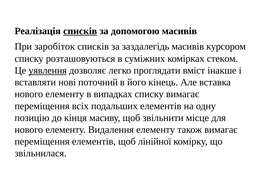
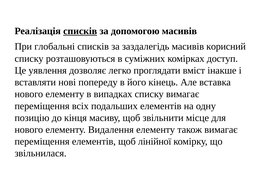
заробіток: заробіток -> глобальні
курсором: курсором -> корисний
стеком: стеком -> доступ
уявлення underline: present -> none
поточний: поточний -> попереду
